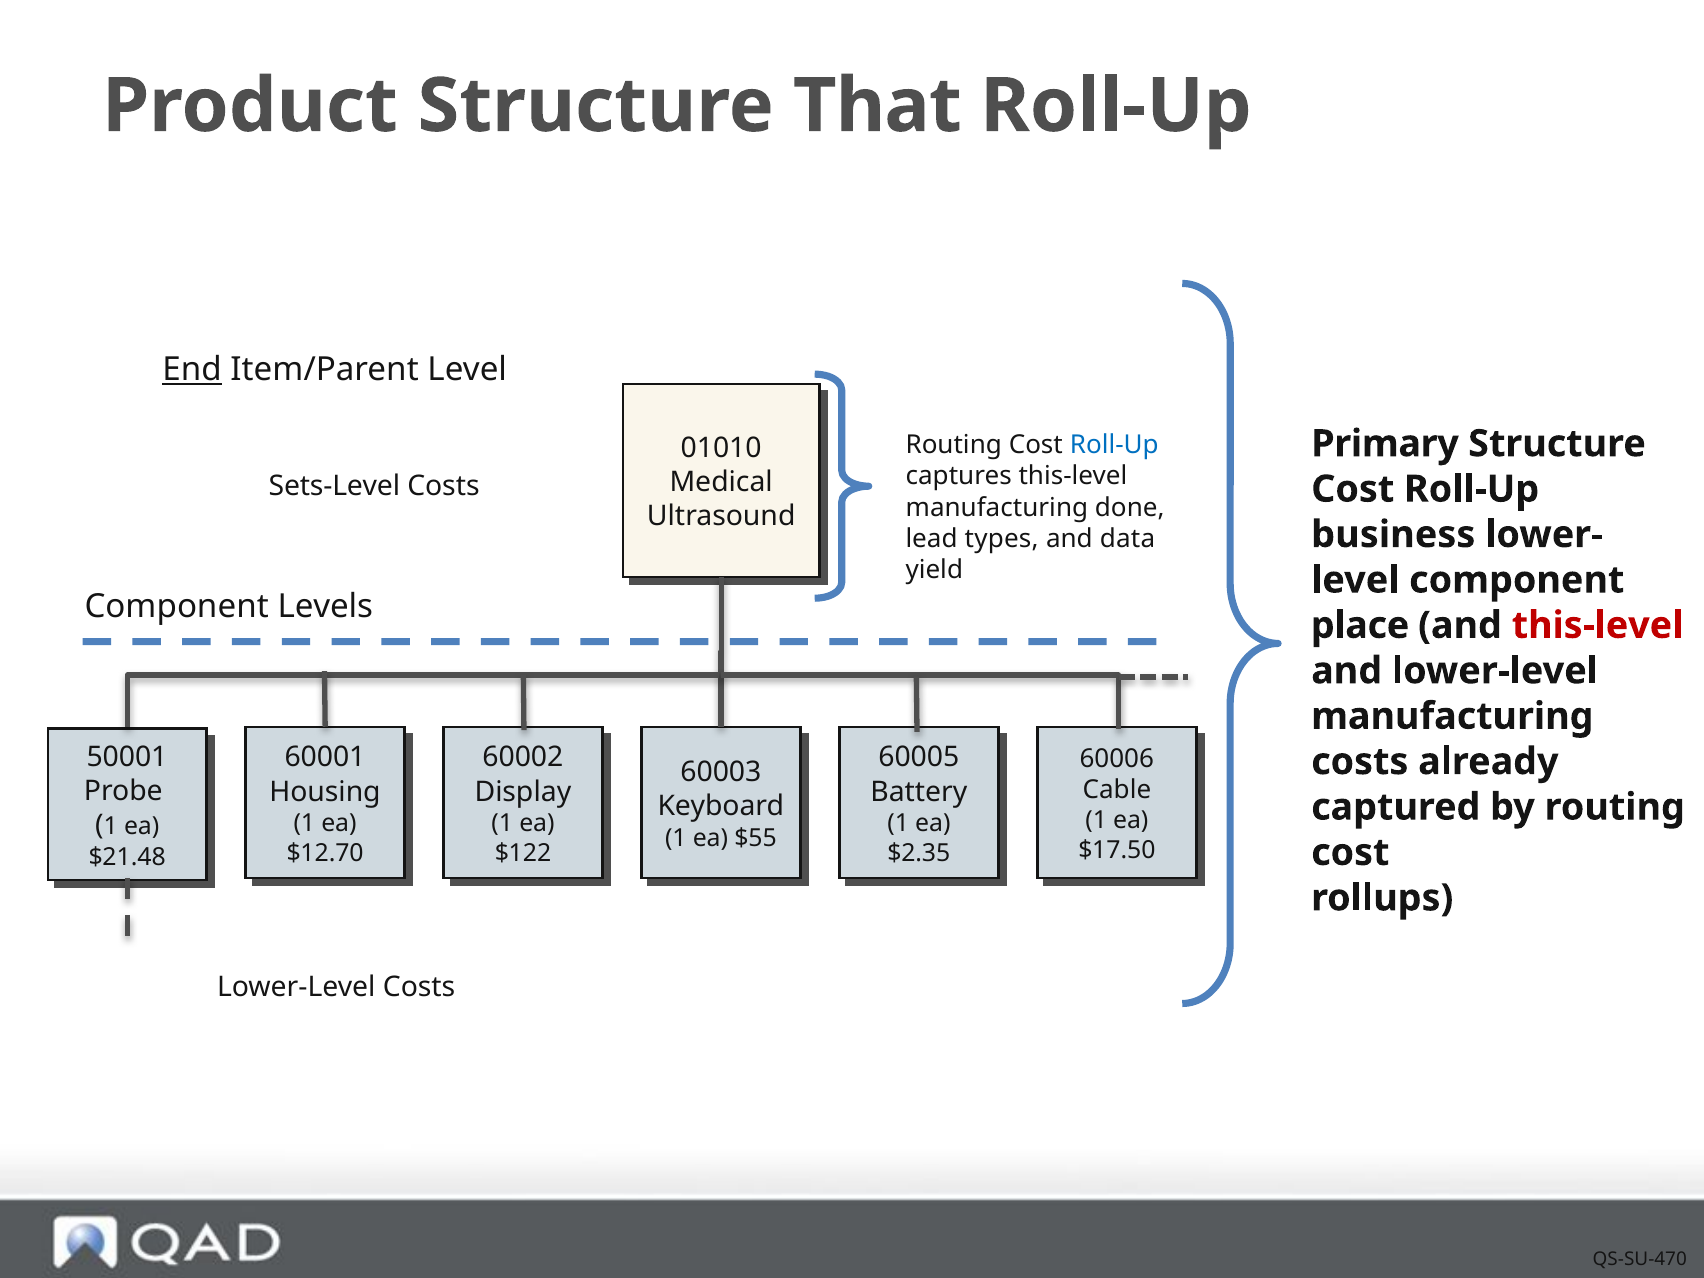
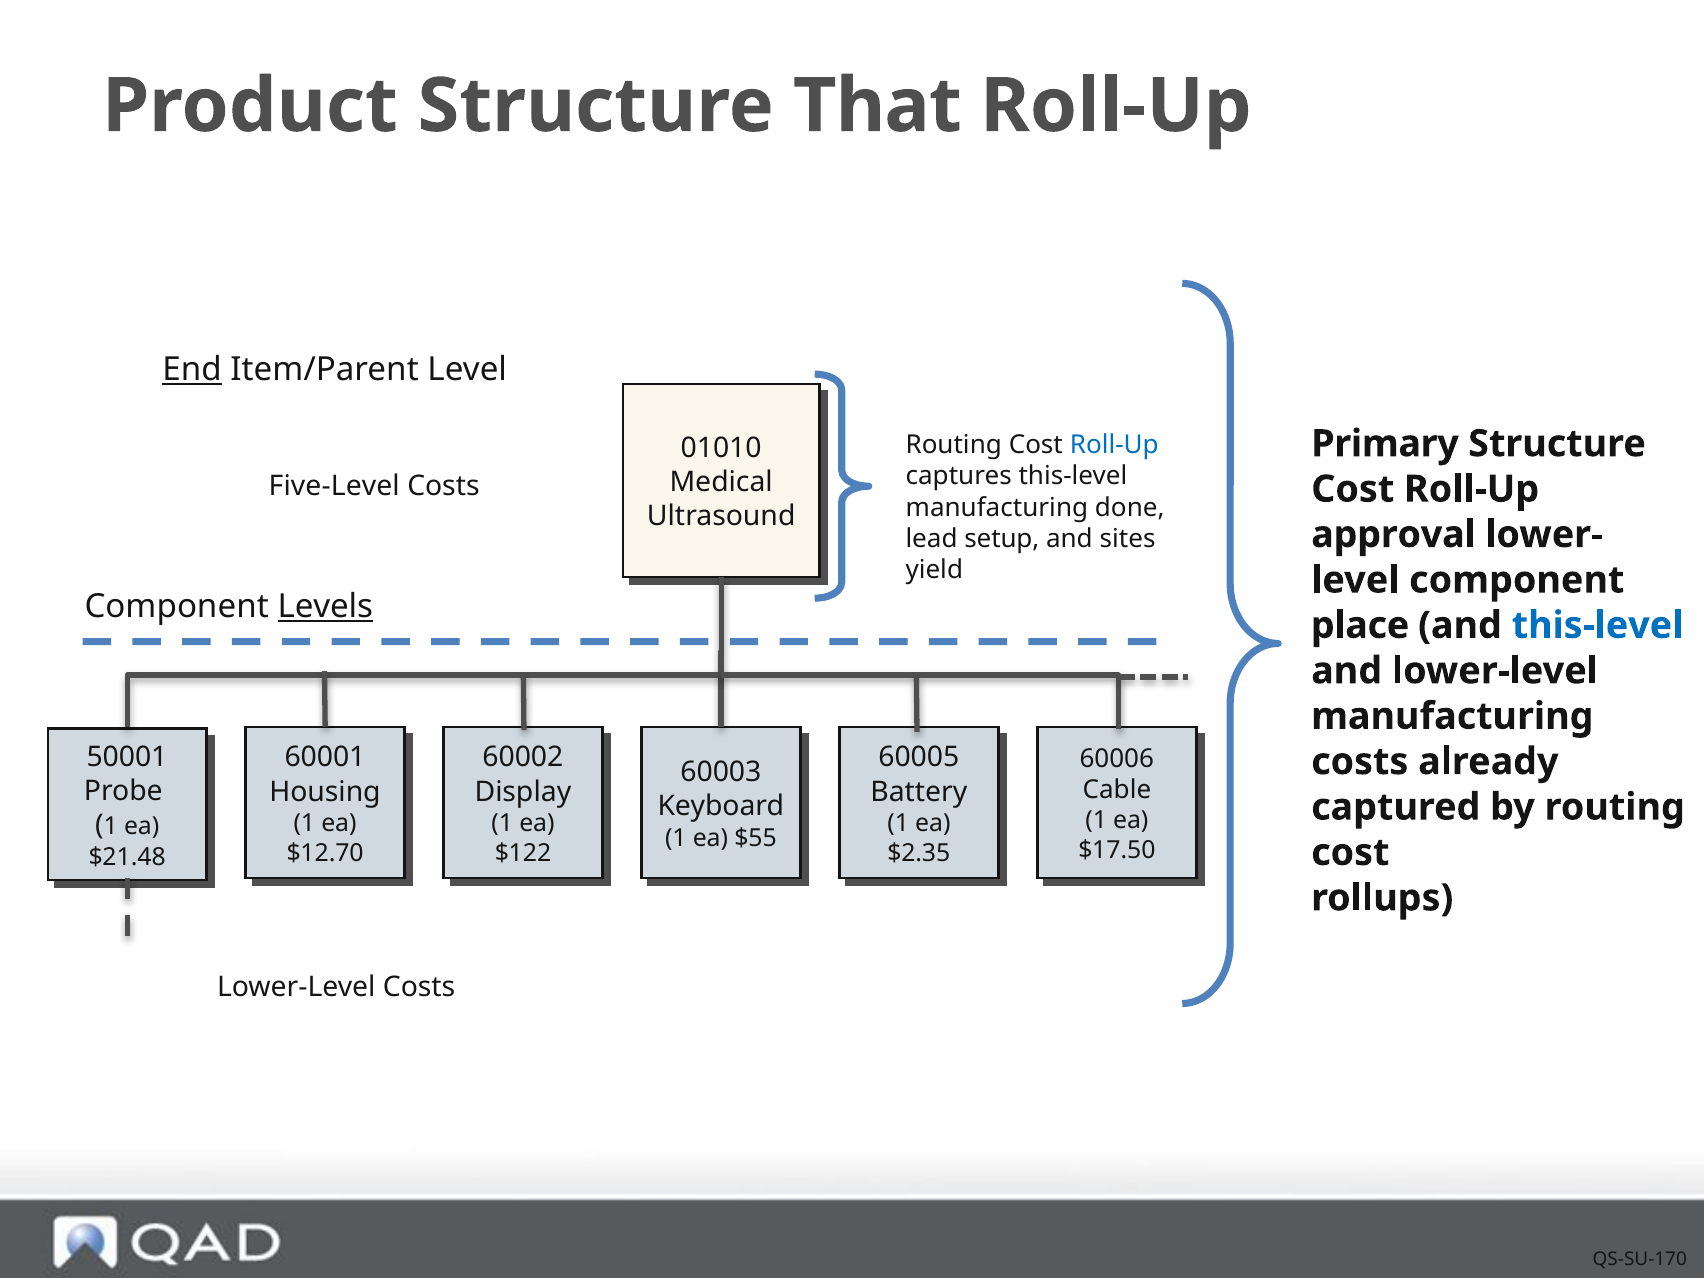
Sets-Level: Sets-Level -> Five-Level
business: business -> approval
types: types -> setup
data: data -> sites
Levels underline: none -> present
this-level at (1598, 625) colour: red -> blue
QS-SU-470: QS-SU-470 -> QS-SU-170
